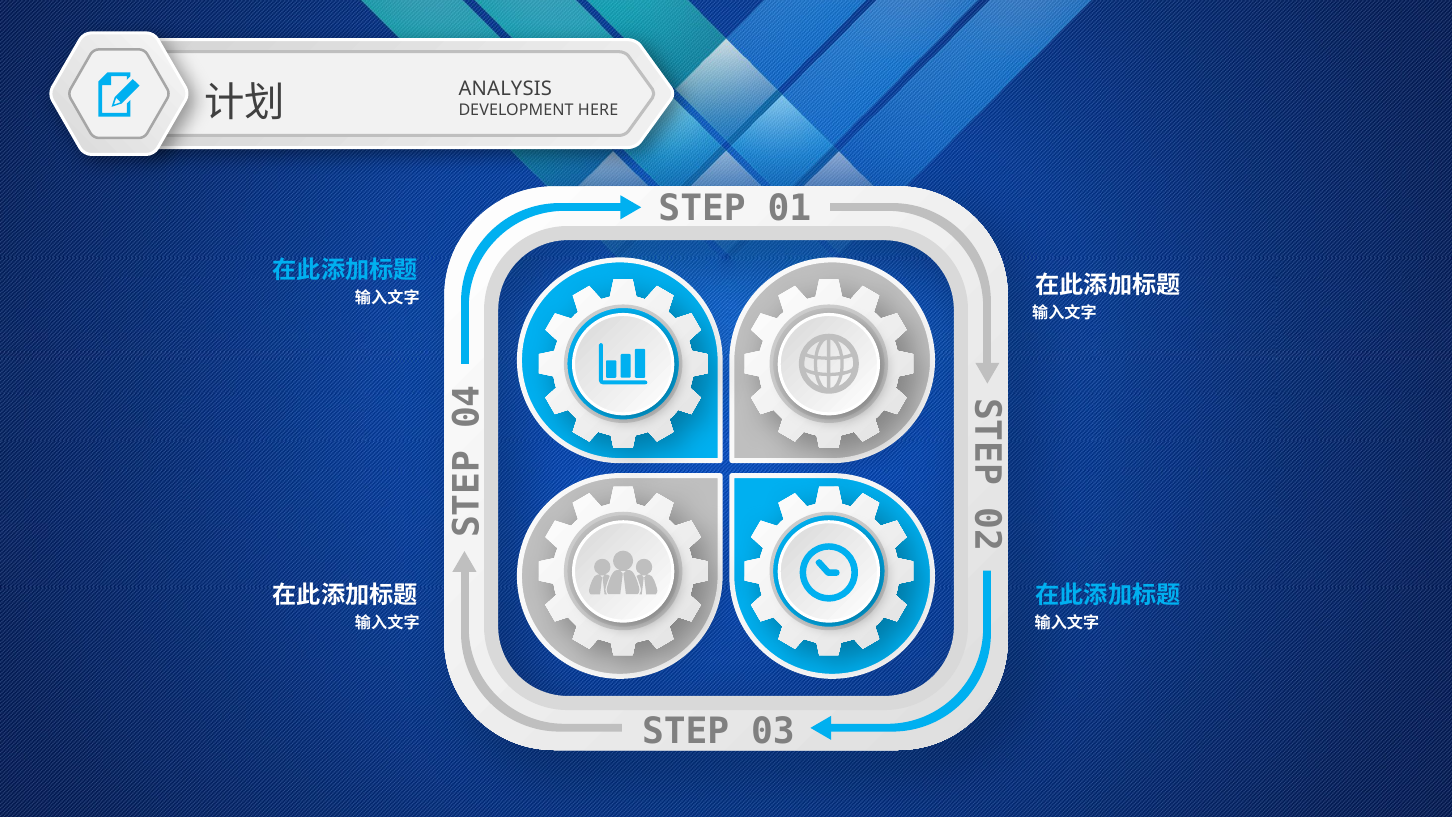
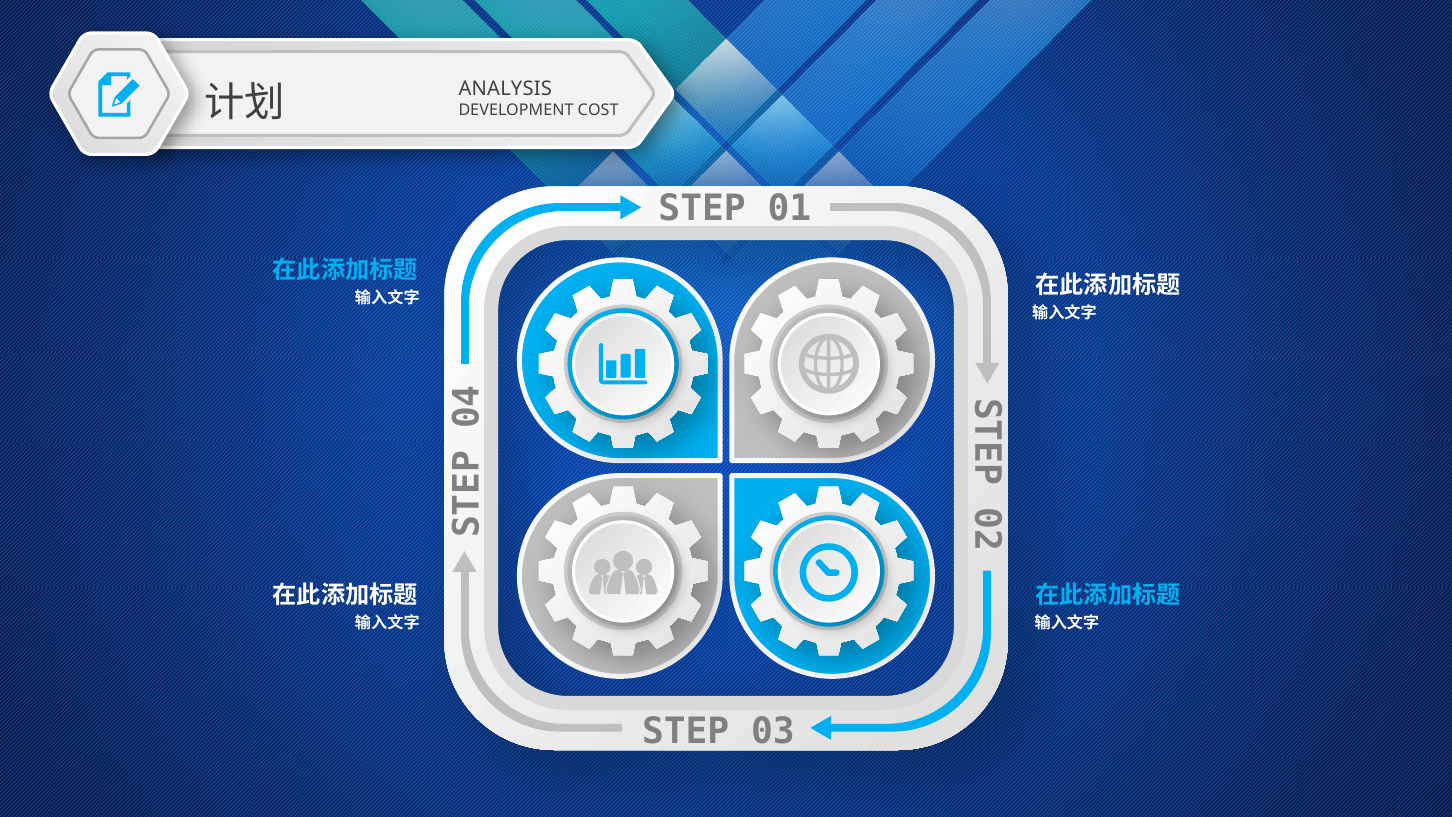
HERE: HERE -> COST
